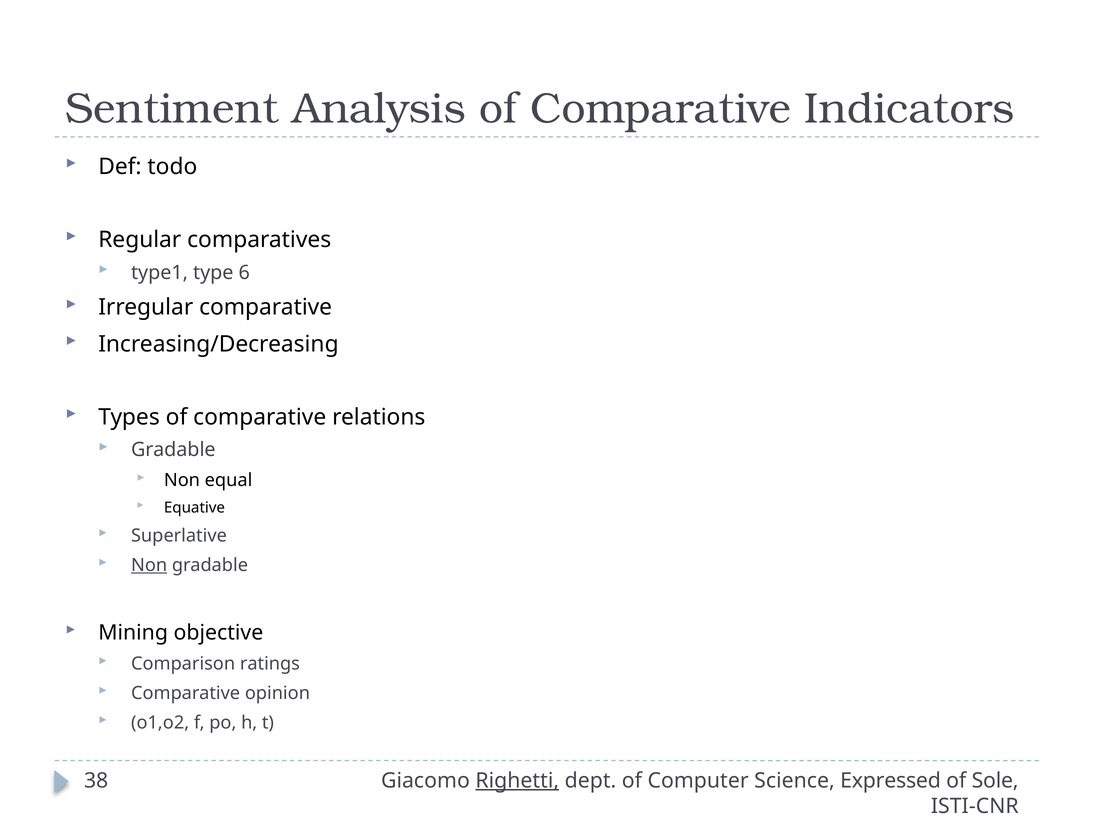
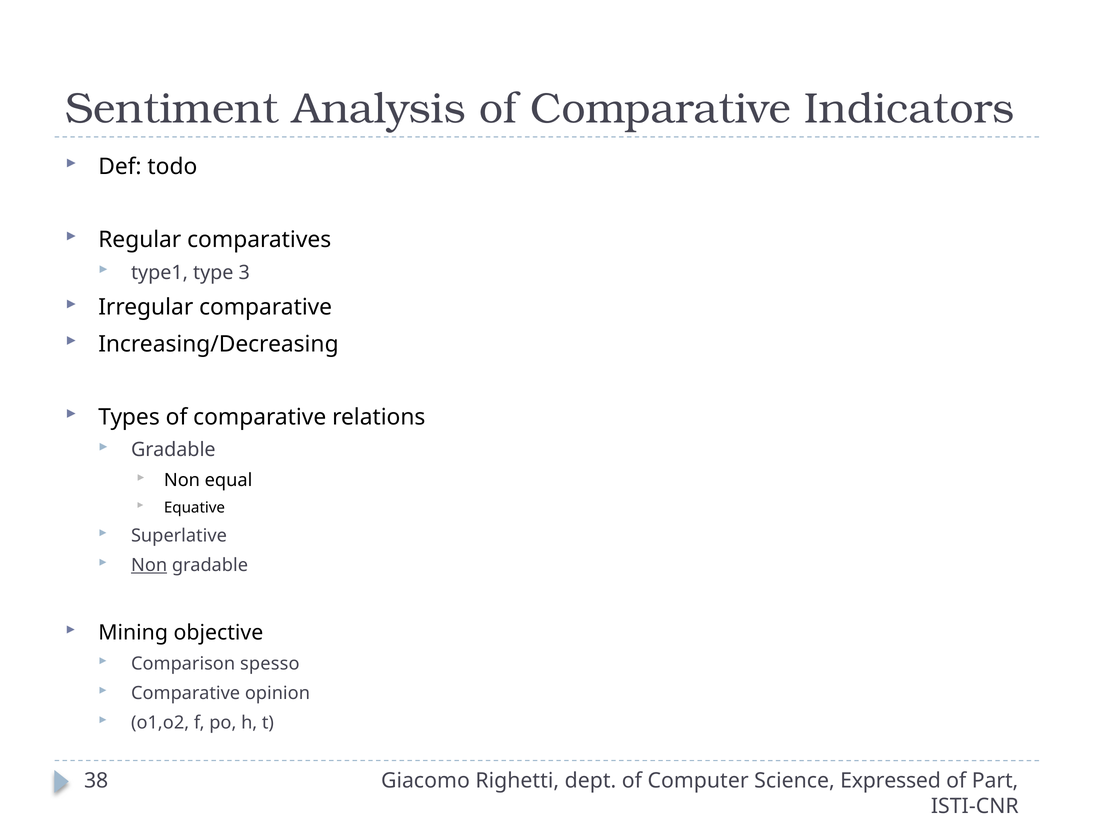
6: 6 -> 3
ratings: ratings -> spesso
Righetti underline: present -> none
Sole: Sole -> Part
